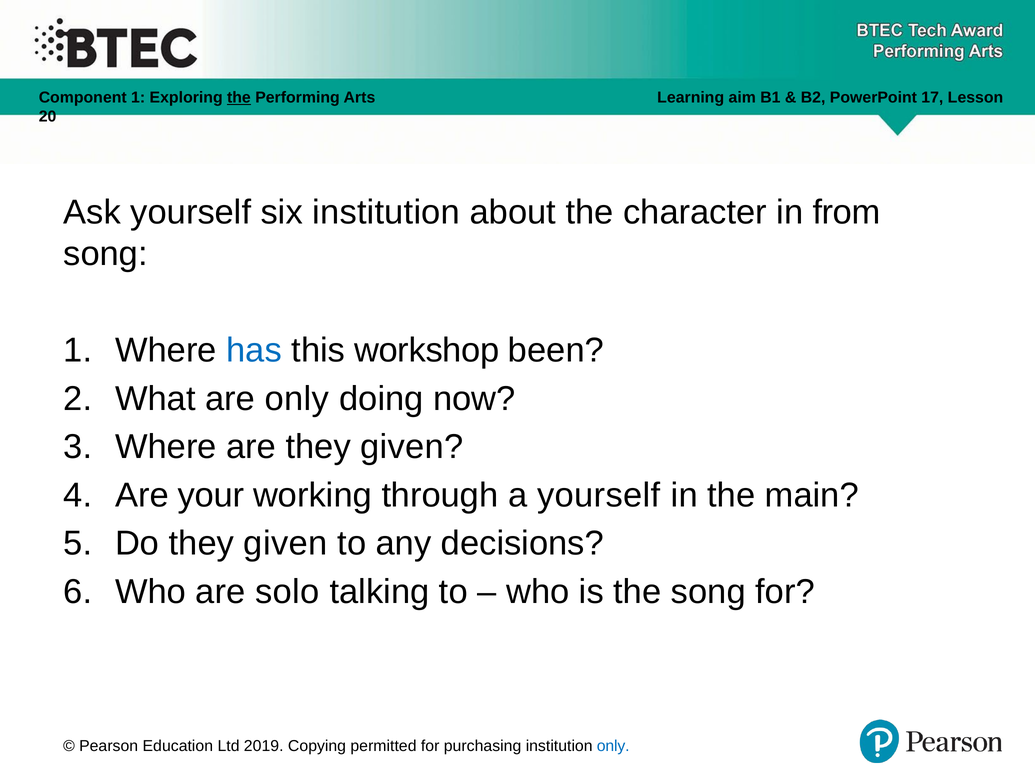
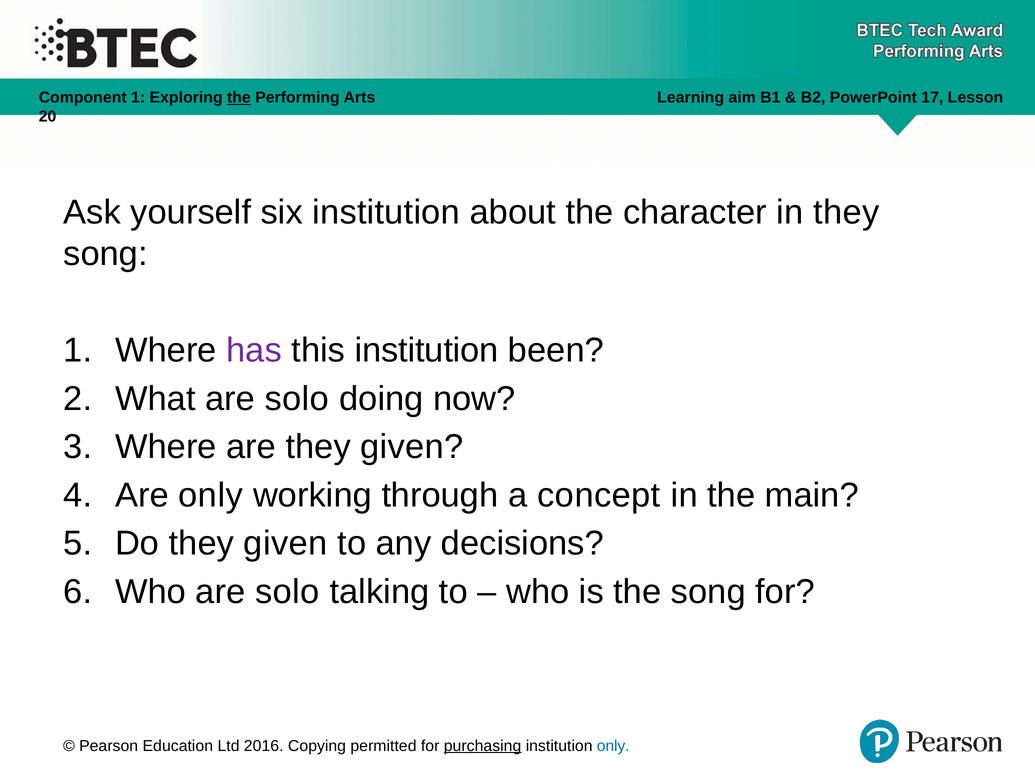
in from: from -> they
has colour: blue -> purple
this workshop: workshop -> institution
What are only: only -> solo
Are your: your -> only
a yourself: yourself -> concept
2019: 2019 -> 2016
purchasing underline: none -> present
